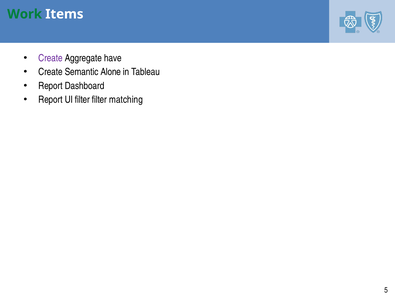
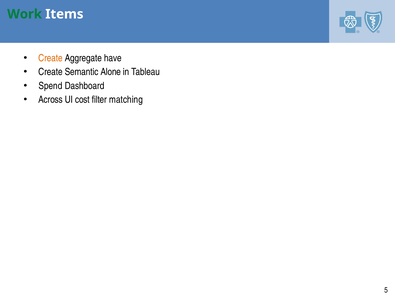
Create at (51, 58) colour: purple -> orange
Report at (51, 86): Report -> Spend
Report at (51, 99): Report -> Across
UI filter: filter -> cost
